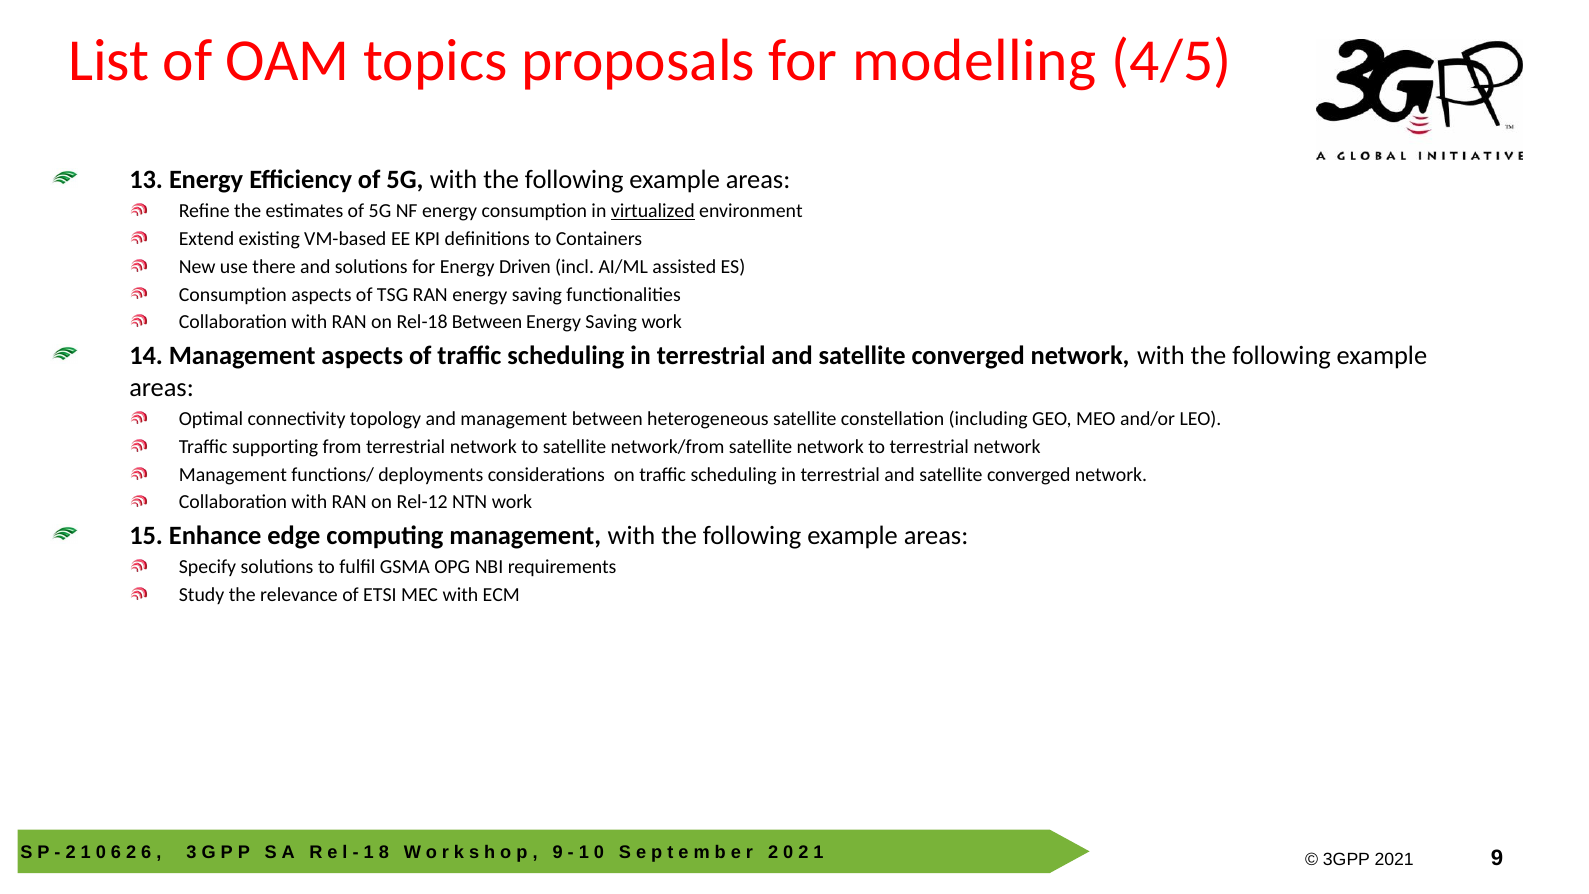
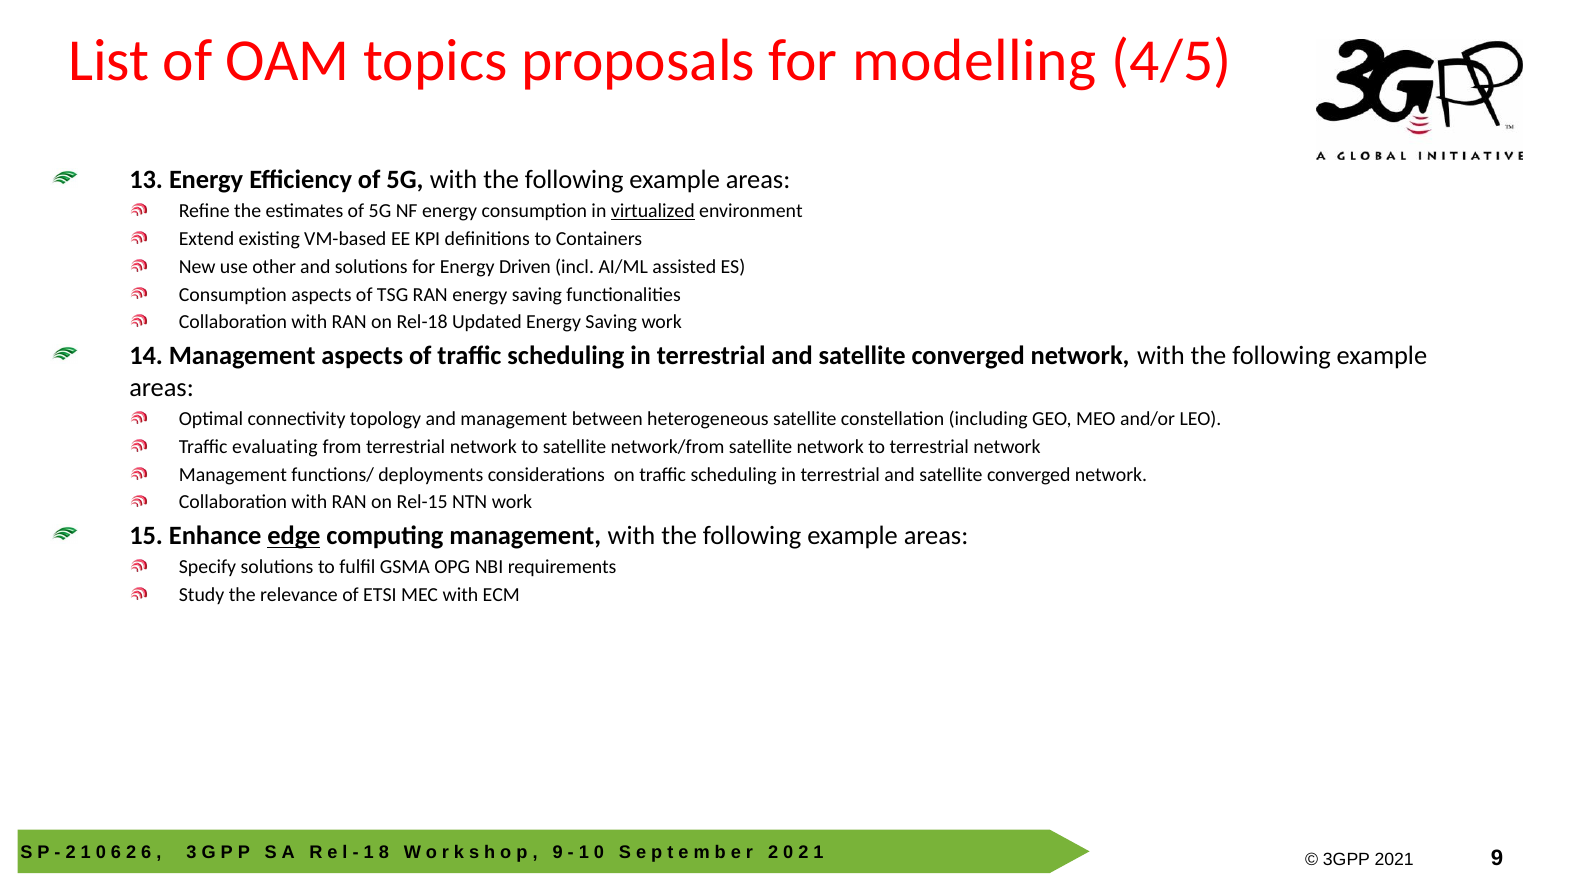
there: there -> other
Rel-18 Between: Between -> Updated
supporting: supporting -> evaluating
Rel-12: Rel-12 -> Rel-15
edge underline: none -> present
